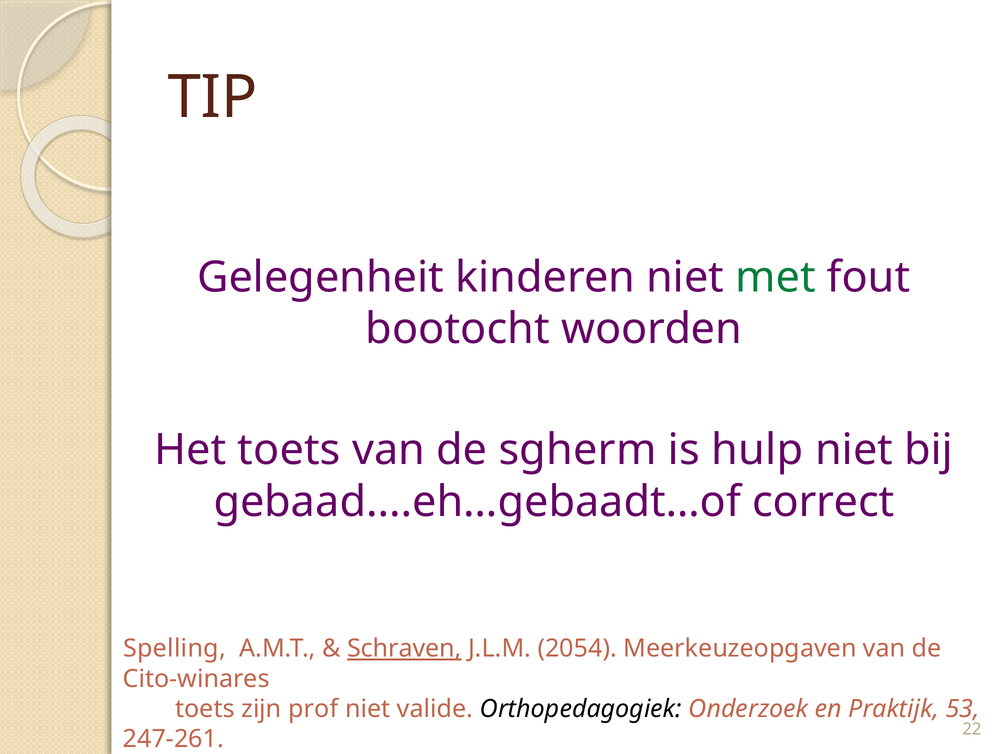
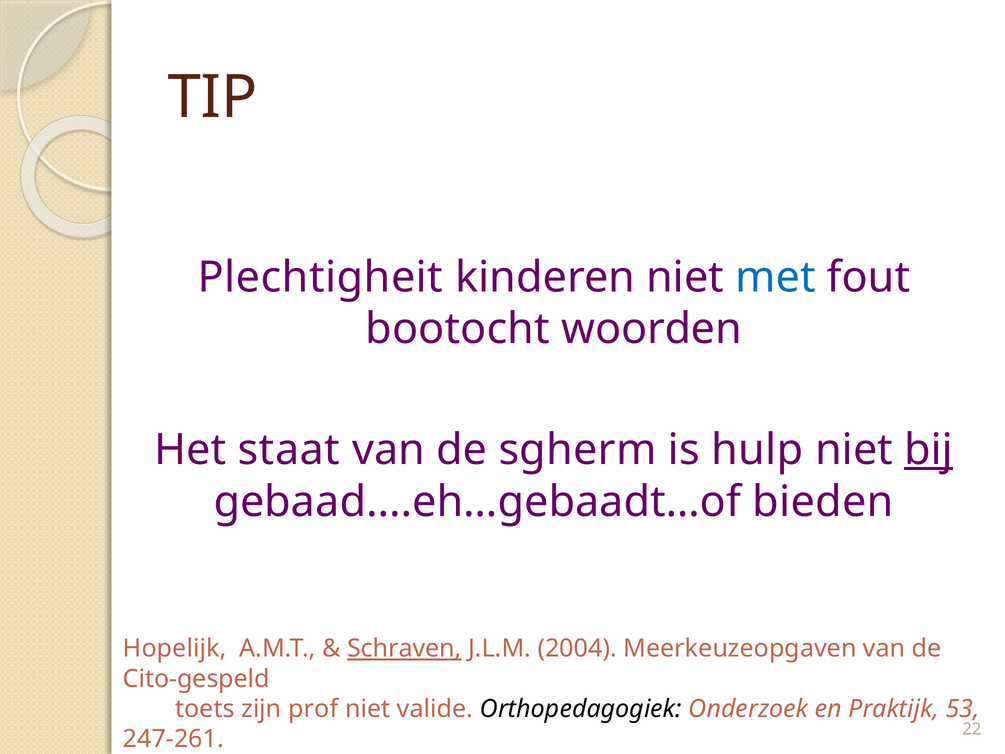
Gelegenheit: Gelegenheit -> Plechtigheit
met colour: green -> blue
Het toets: toets -> staat
bij underline: none -> present
correct: correct -> bieden
Spelling: Spelling -> Hopelijk
2054: 2054 -> 2004
Cito-winares: Cito-winares -> Cito-gespeld
